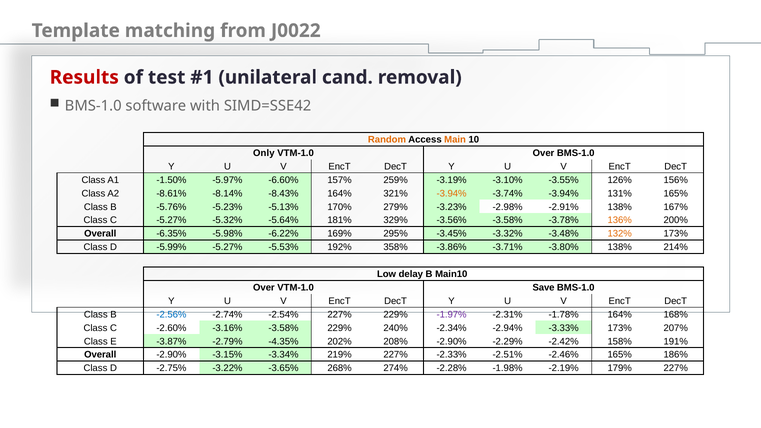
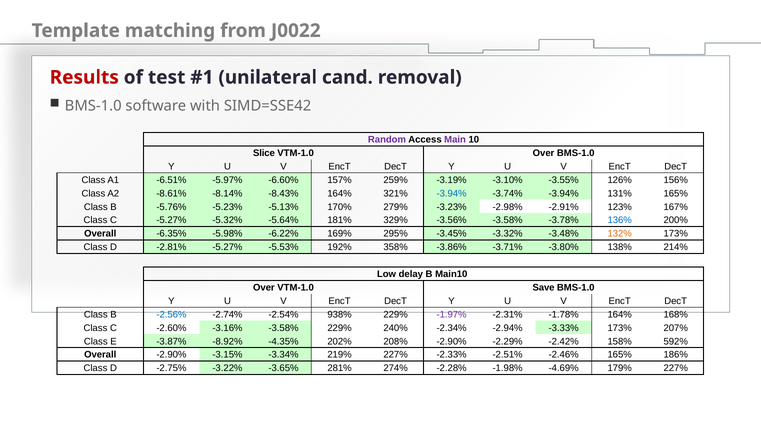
Random colour: orange -> purple
Main colour: orange -> purple
Only: Only -> Slice
-1.50%: -1.50% -> -6.51%
-3.94% at (452, 193) colour: orange -> blue
-2.91% 138%: 138% -> 123%
136% colour: orange -> blue
-5.99%: -5.99% -> -2.81%
-2.54% 227%: 227% -> 938%
-2.79%: -2.79% -> -8.92%
191%: 191% -> 592%
268%: 268% -> 281%
-2.19%: -2.19% -> -4.69%
